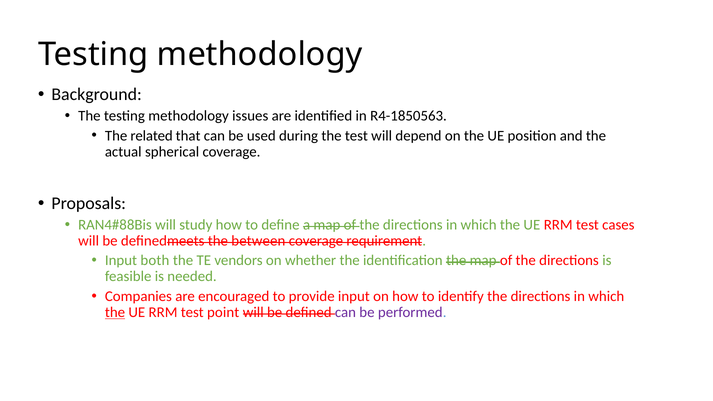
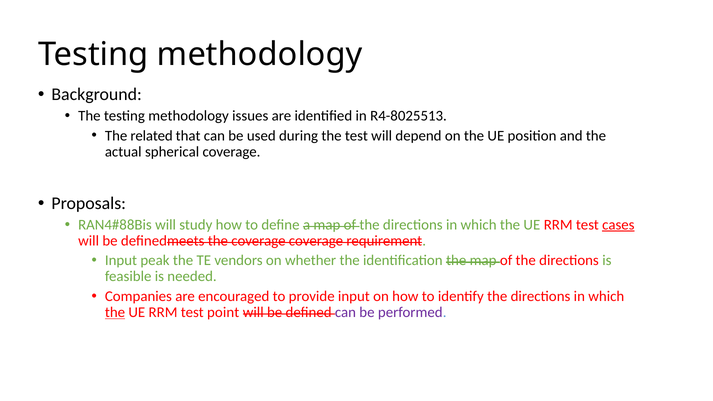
R4-1850563: R4-1850563 -> R4-8025513
cases underline: none -> present
the between: between -> coverage
both: both -> peak
